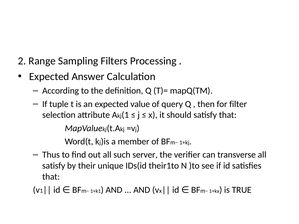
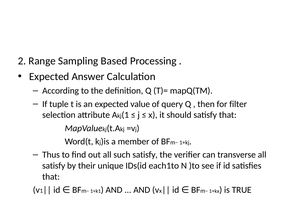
Filters: Filters -> Based
such server: server -> satisfy
their1to: their1to -> each1to
